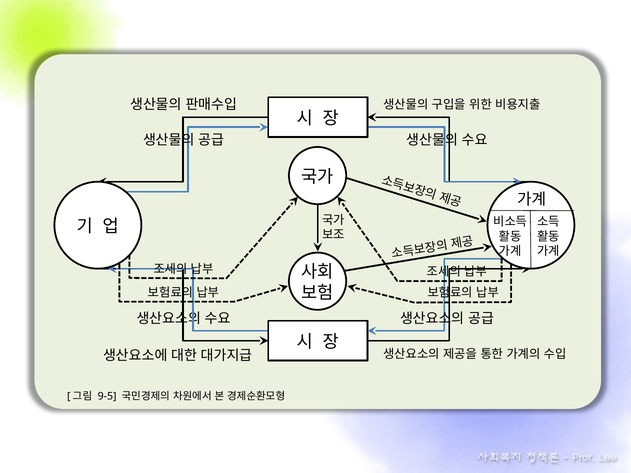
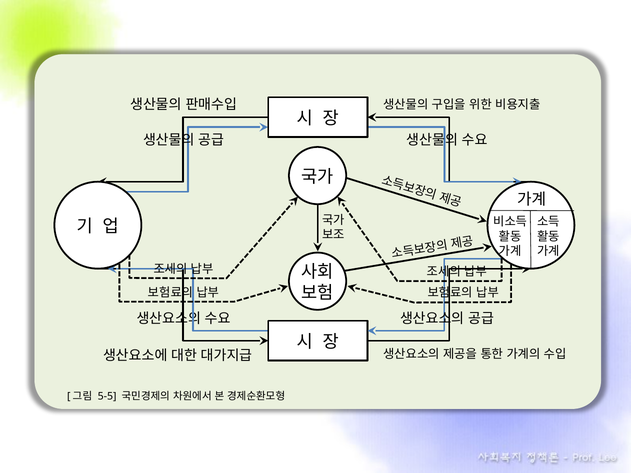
9-5: 9-5 -> 5-5
